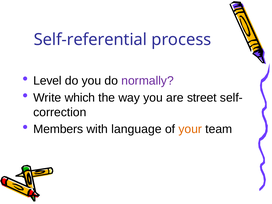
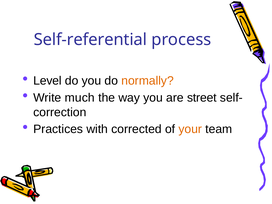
normally colour: purple -> orange
which: which -> much
Members: Members -> Practices
language: language -> corrected
